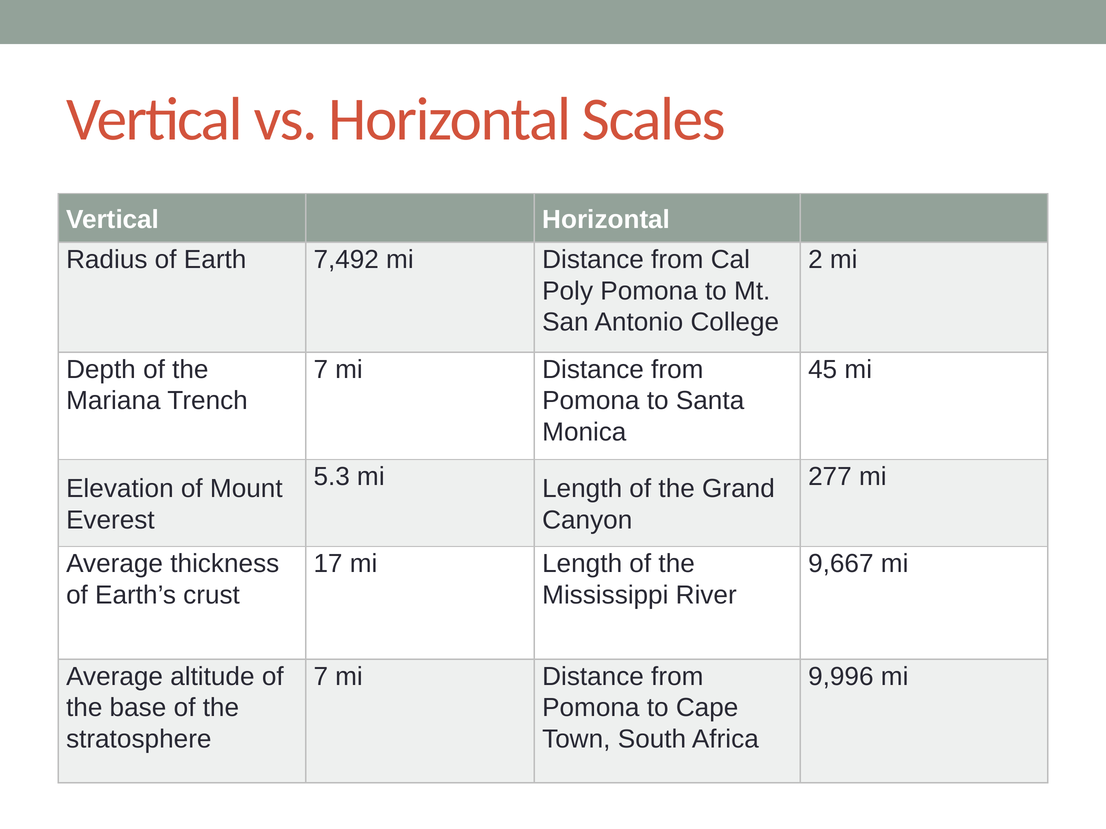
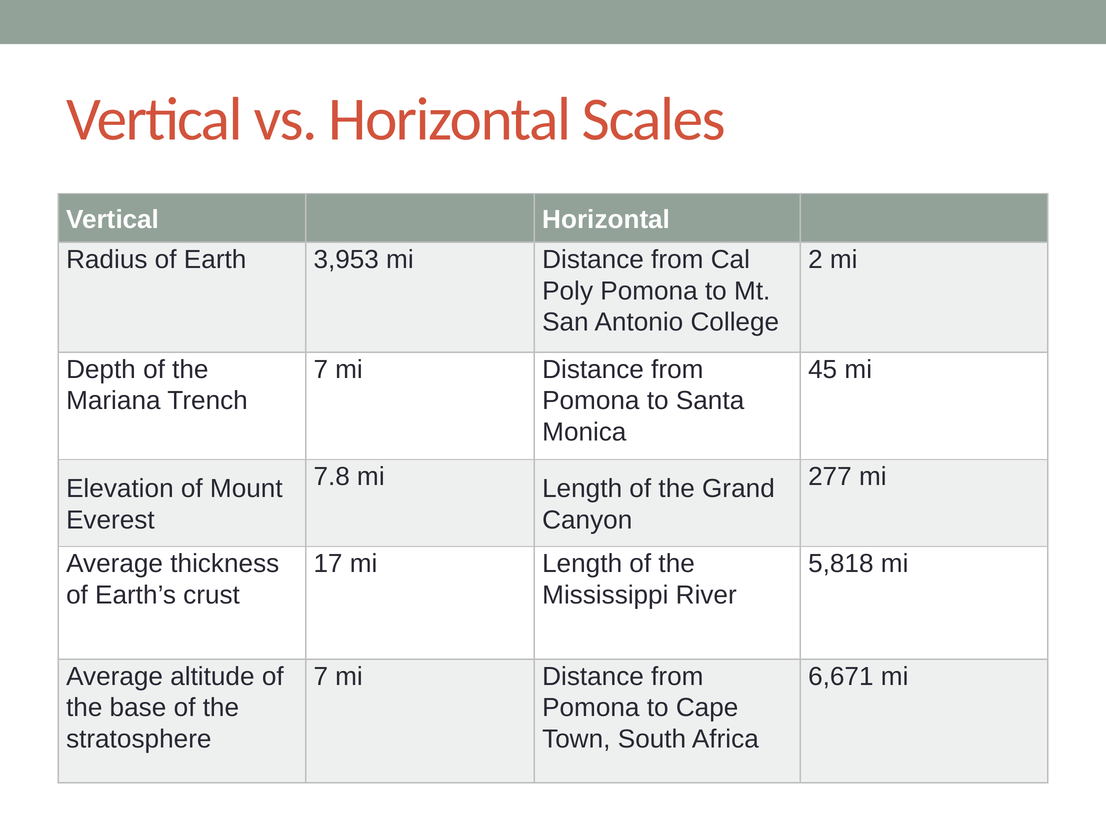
7,492: 7,492 -> 3,953
5.3: 5.3 -> 7.8
9,667: 9,667 -> 5,818
9,996: 9,996 -> 6,671
